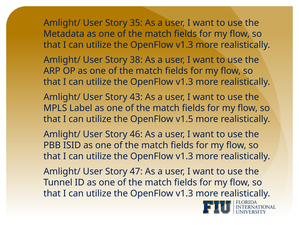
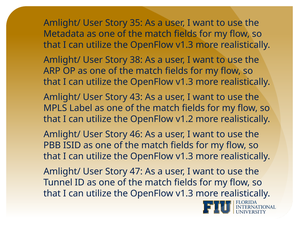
v1.5: v1.5 -> v1.2
